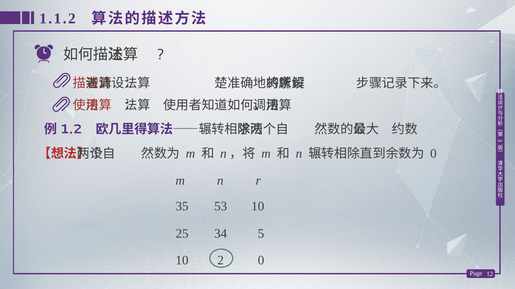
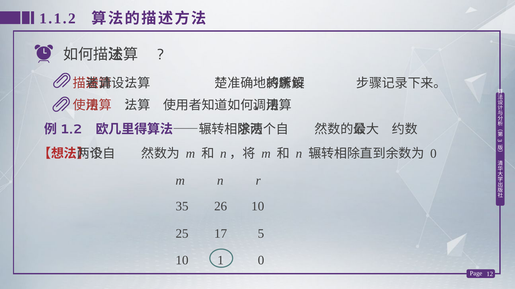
53: 53 -> 26
34: 34 -> 17
2: 2 -> 1
